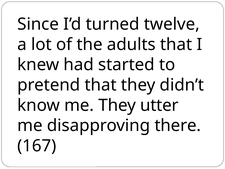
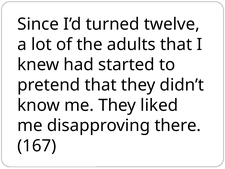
utter: utter -> liked
